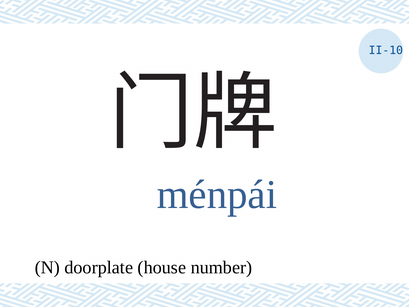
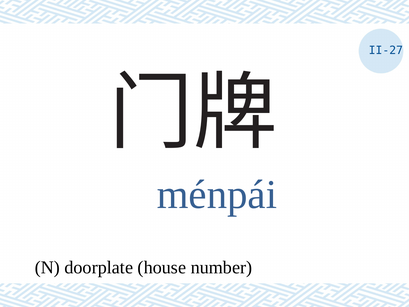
II-10: II-10 -> II-27
